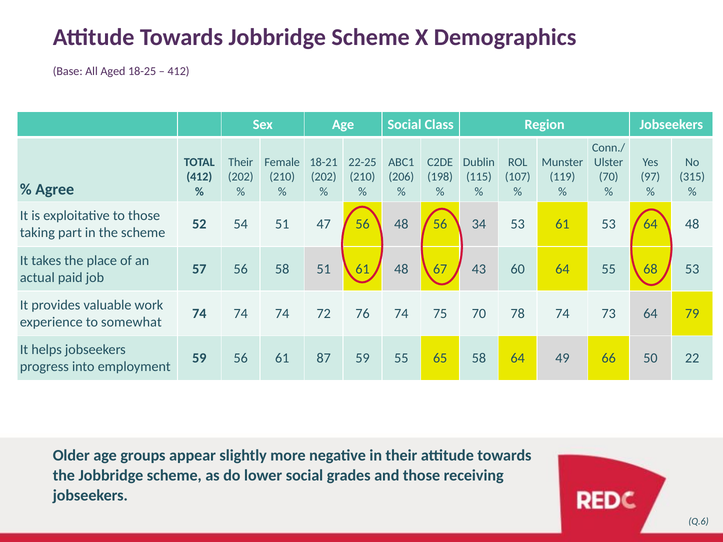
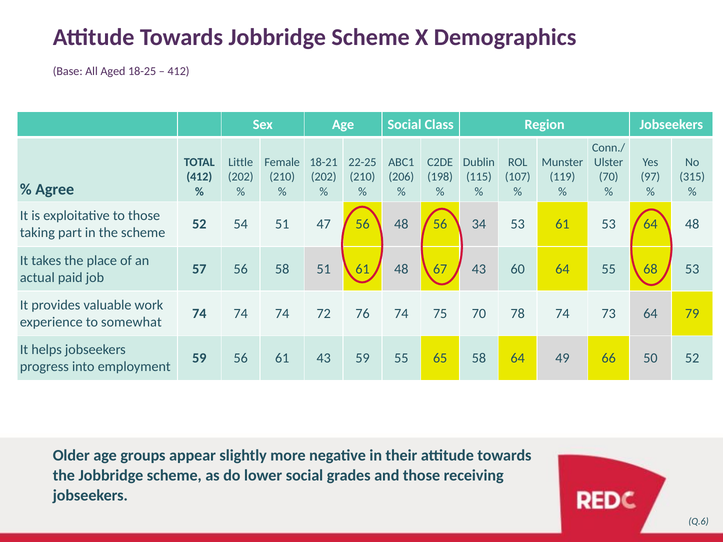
Their at (241, 162): Their -> Little
61 87: 87 -> 43
50 22: 22 -> 52
